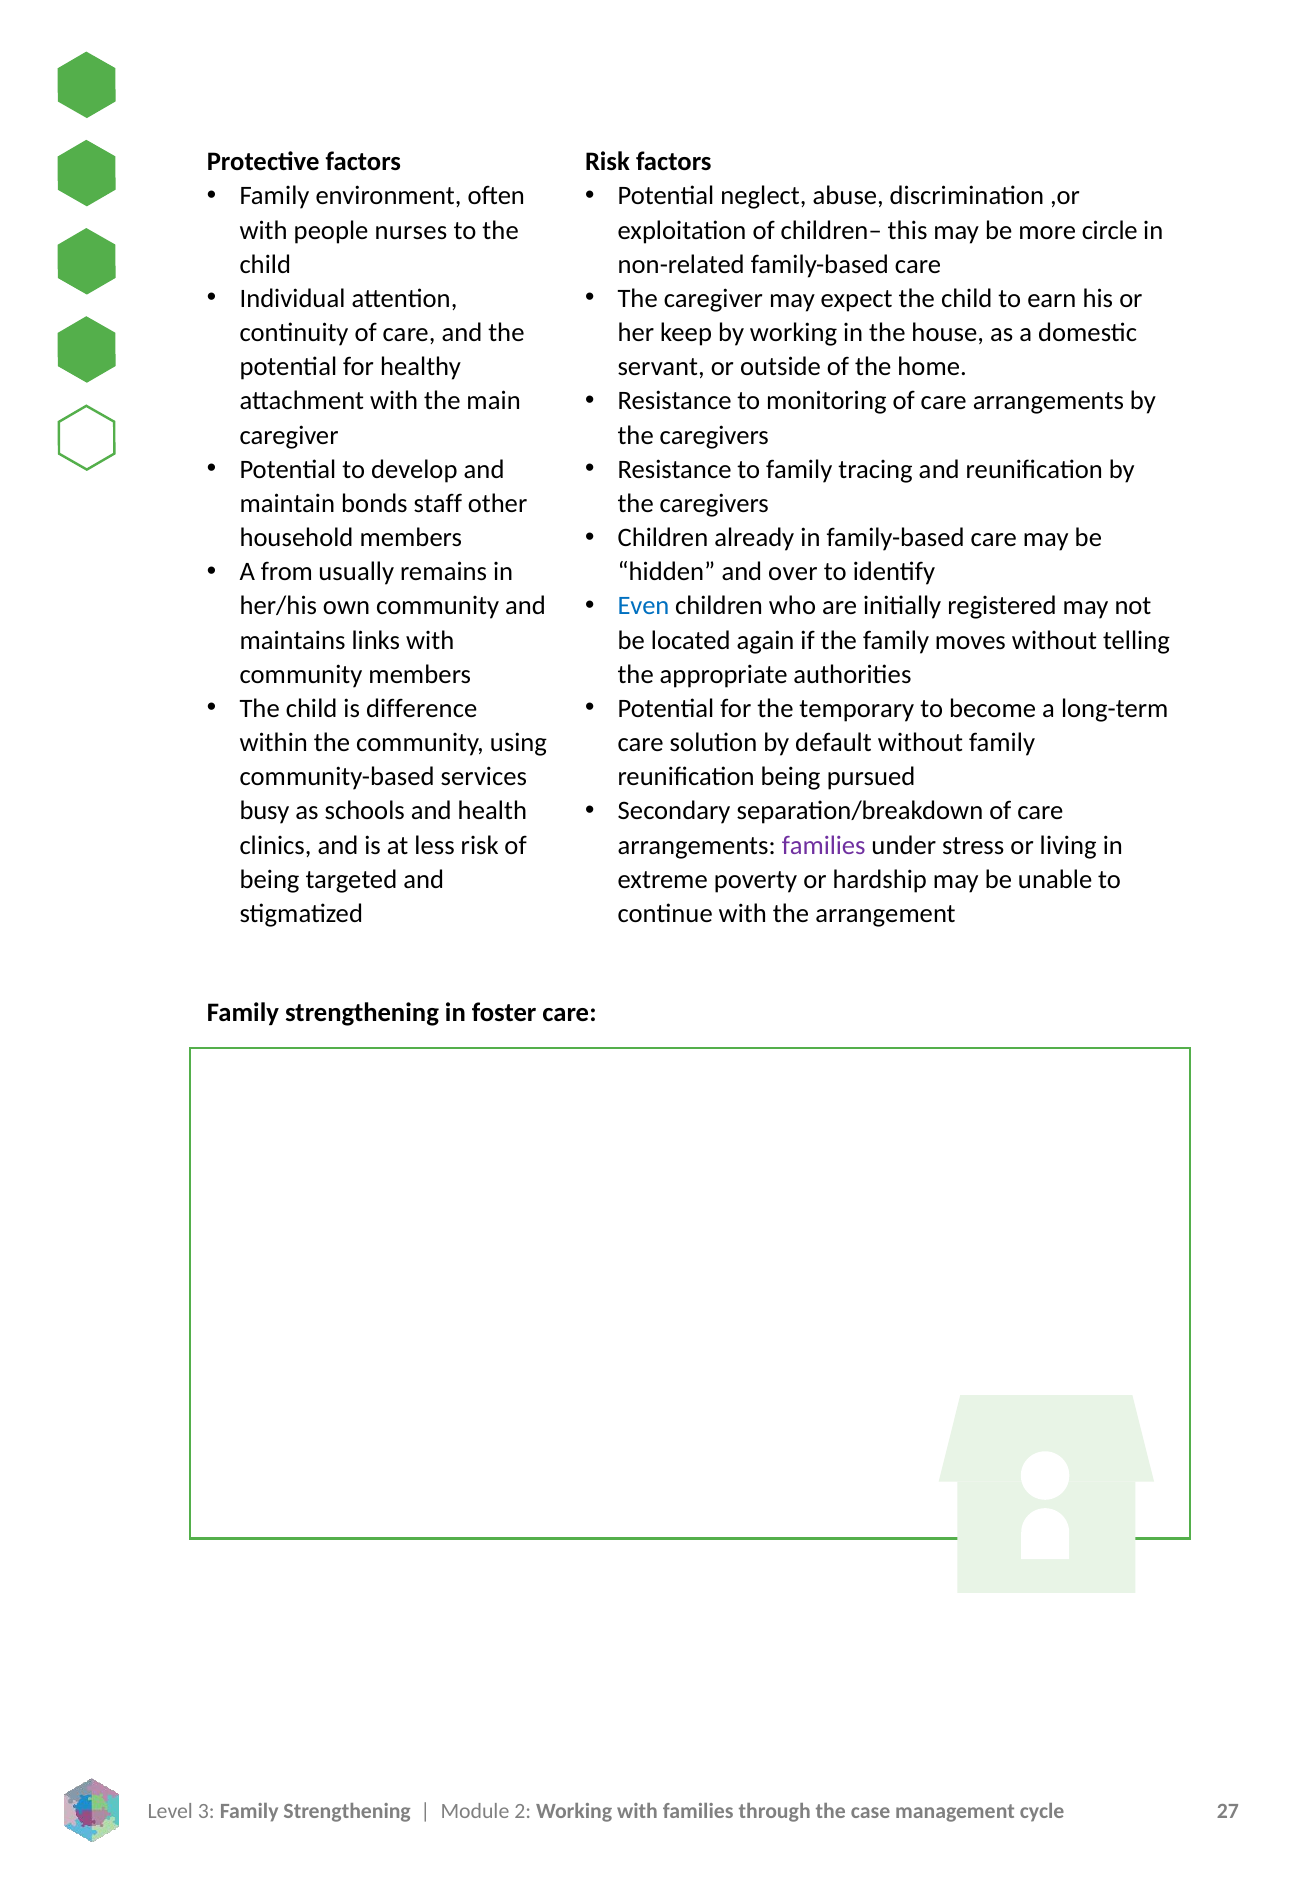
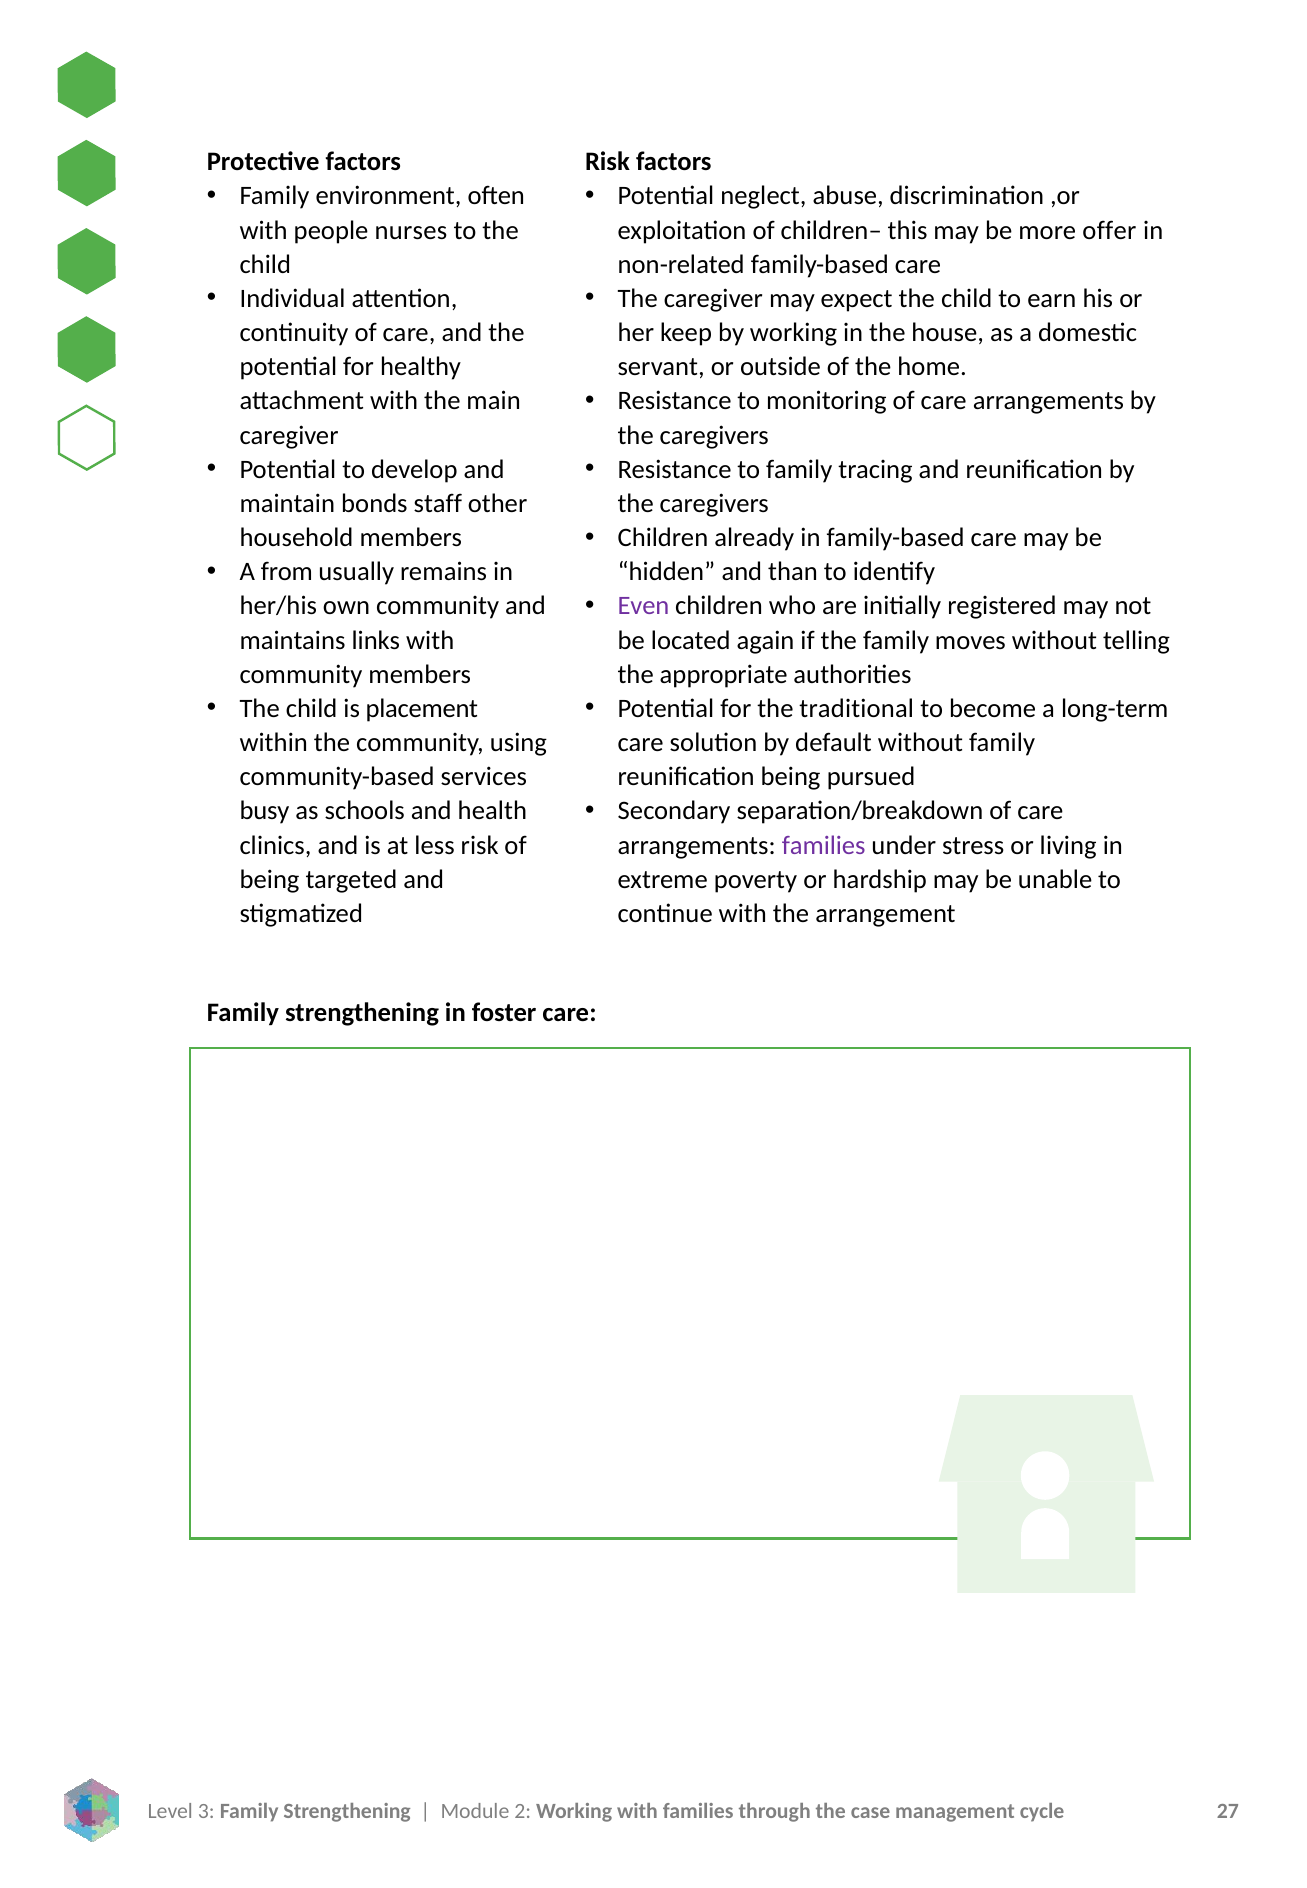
circle: circle -> offer
over: over -> than
Even colour: blue -> purple
difference: difference -> placement
temporary: temporary -> traditional
